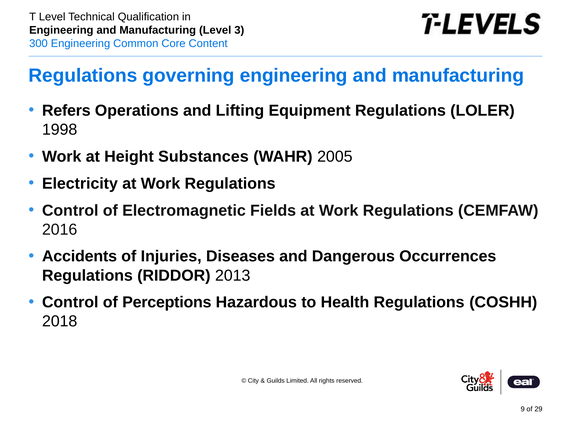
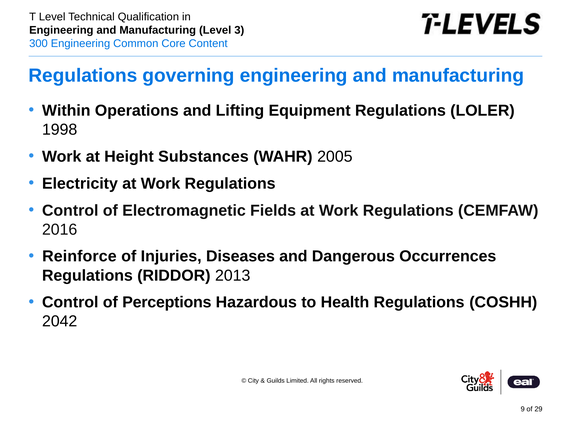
Refers: Refers -> Within
Accidents: Accidents -> Reinforce
2018: 2018 -> 2042
